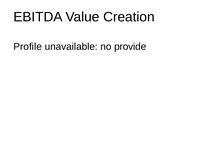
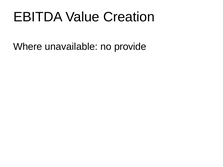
Profile: Profile -> Where
